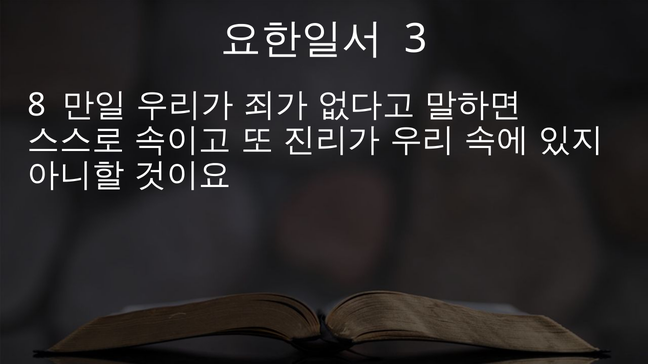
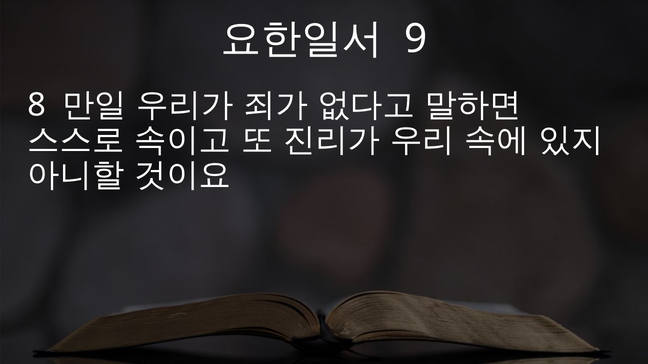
3: 3 -> 9
